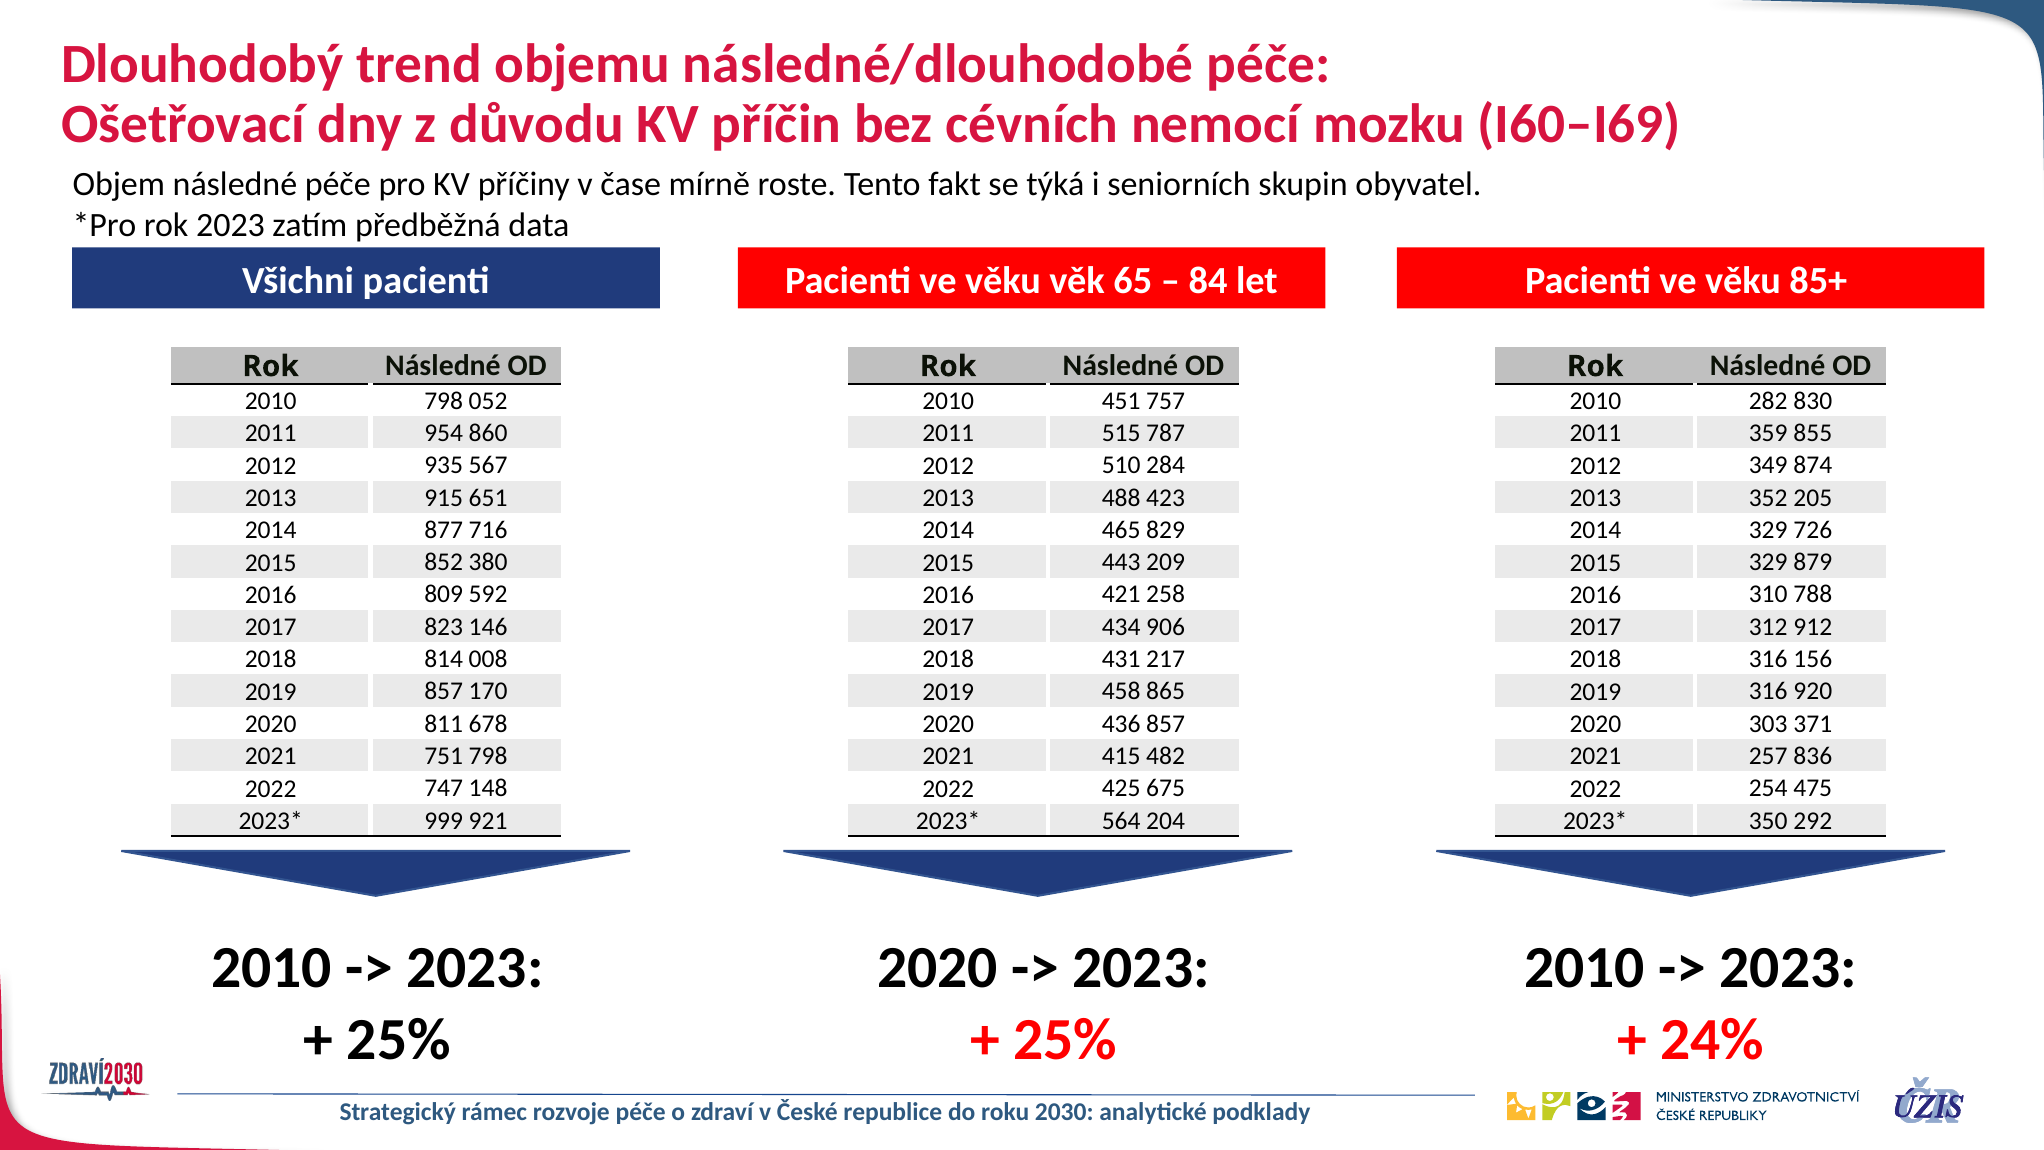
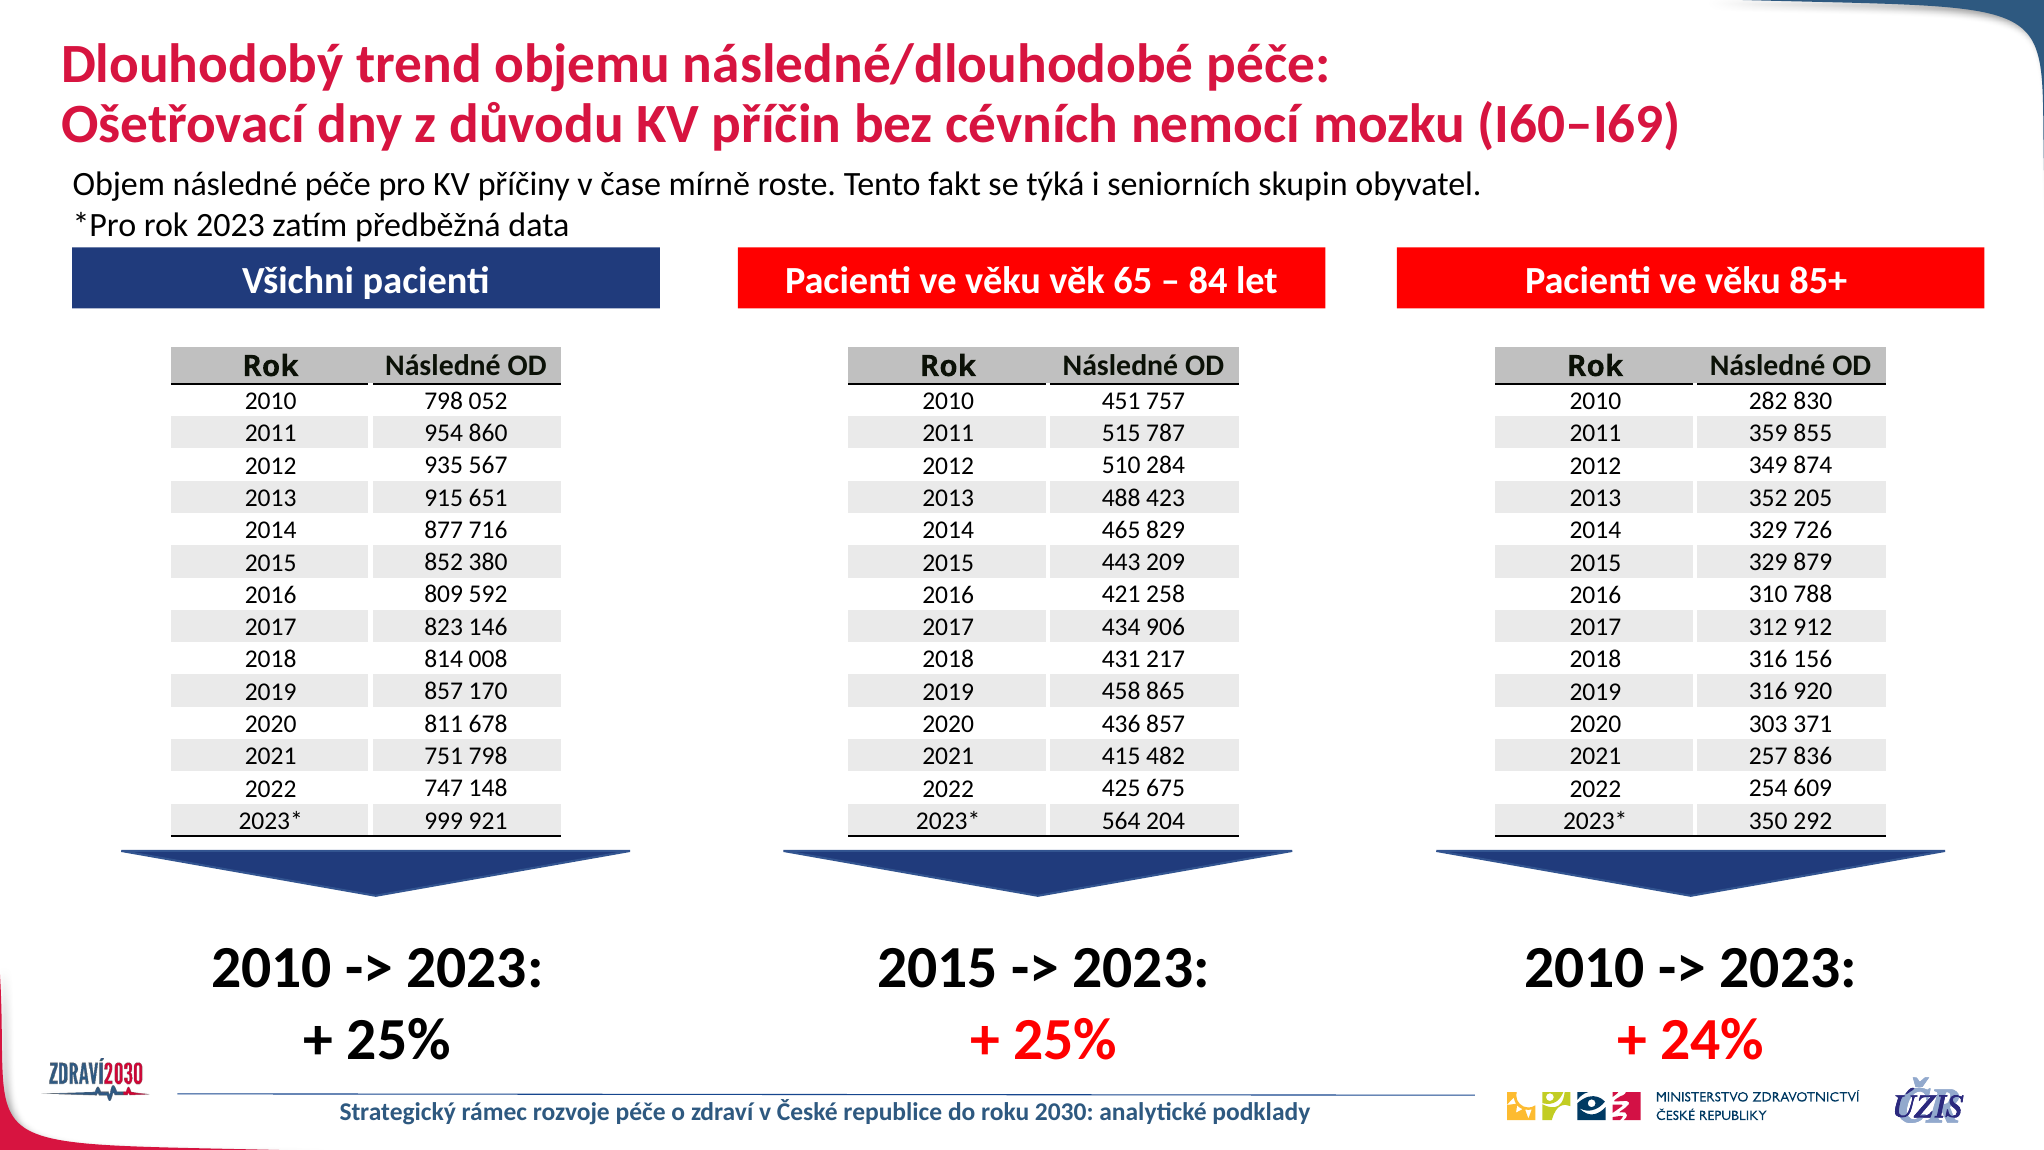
475: 475 -> 609
2020 at (938, 968): 2020 -> 2015
